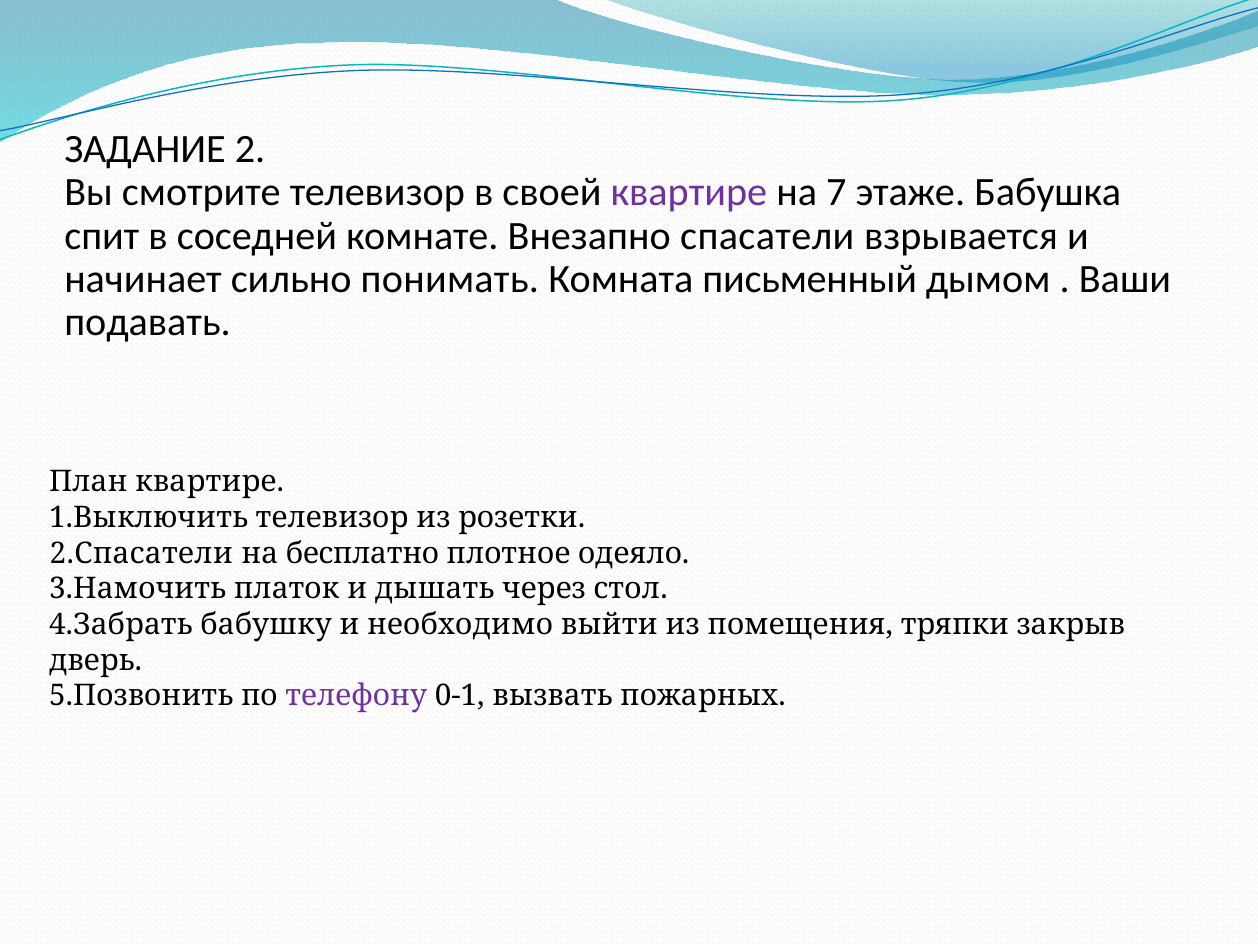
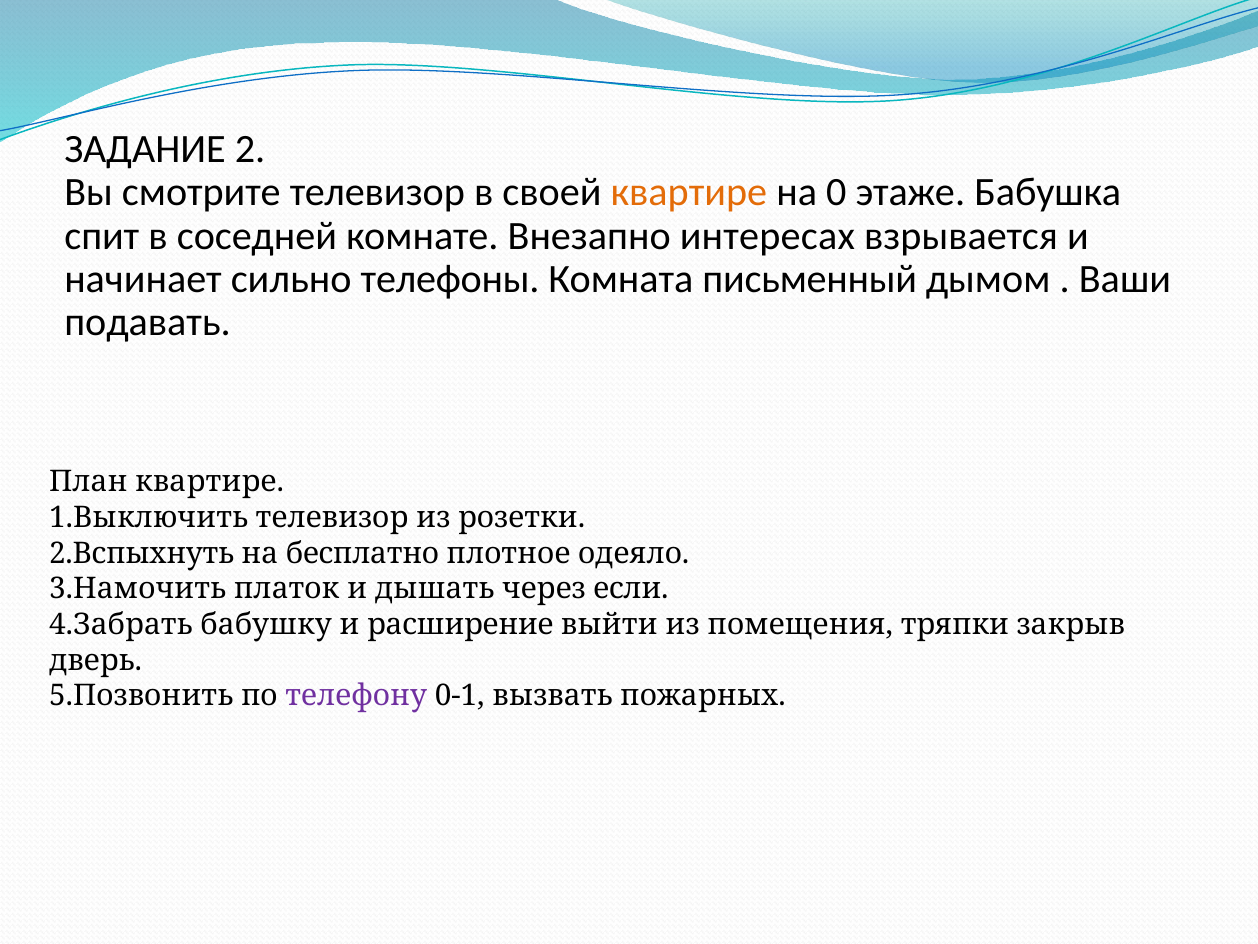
квартире at (689, 192) colour: purple -> orange
7: 7 -> 0
спасатели: спасатели -> интересах
понимать: понимать -> телефоны
2.Спасатели: 2.Спасатели -> 2.Вспыхнуть
стол: стол -> если
необходимо: необходимо -> расширение
